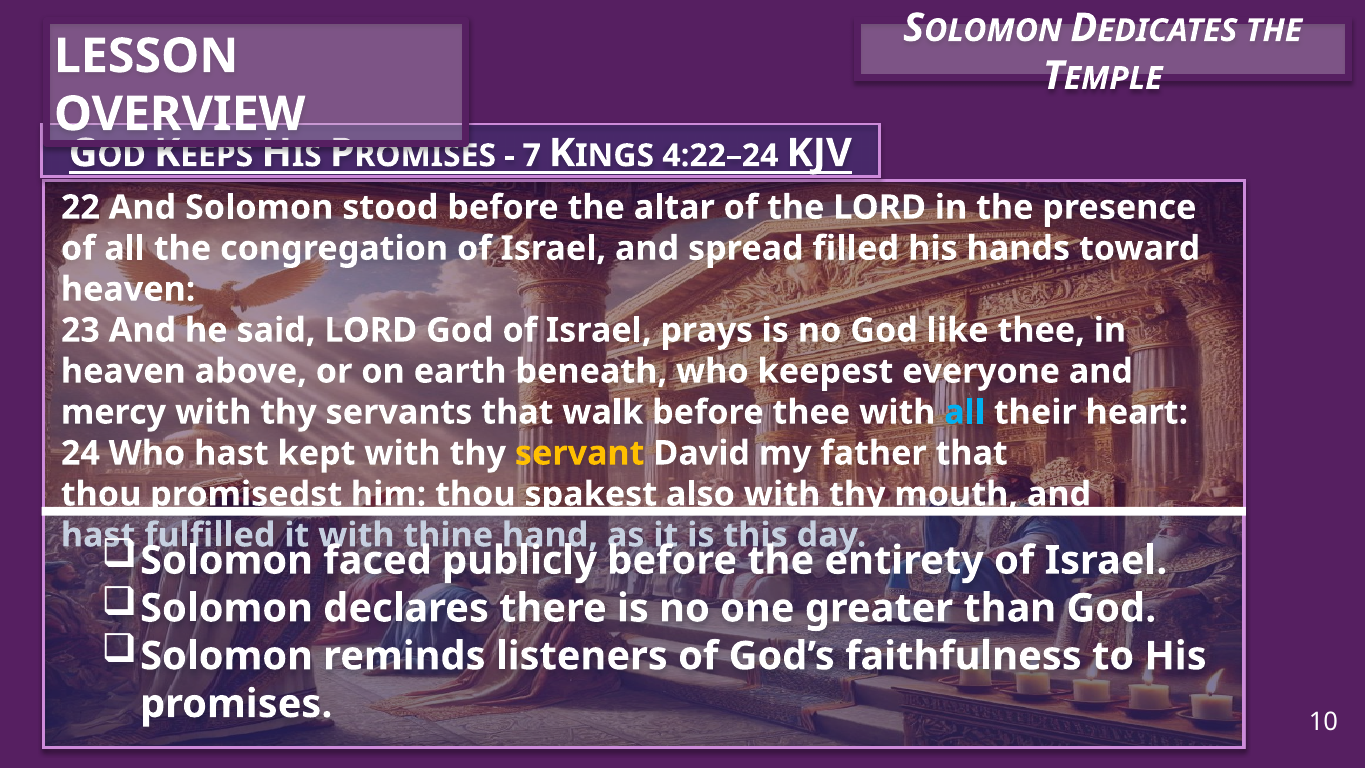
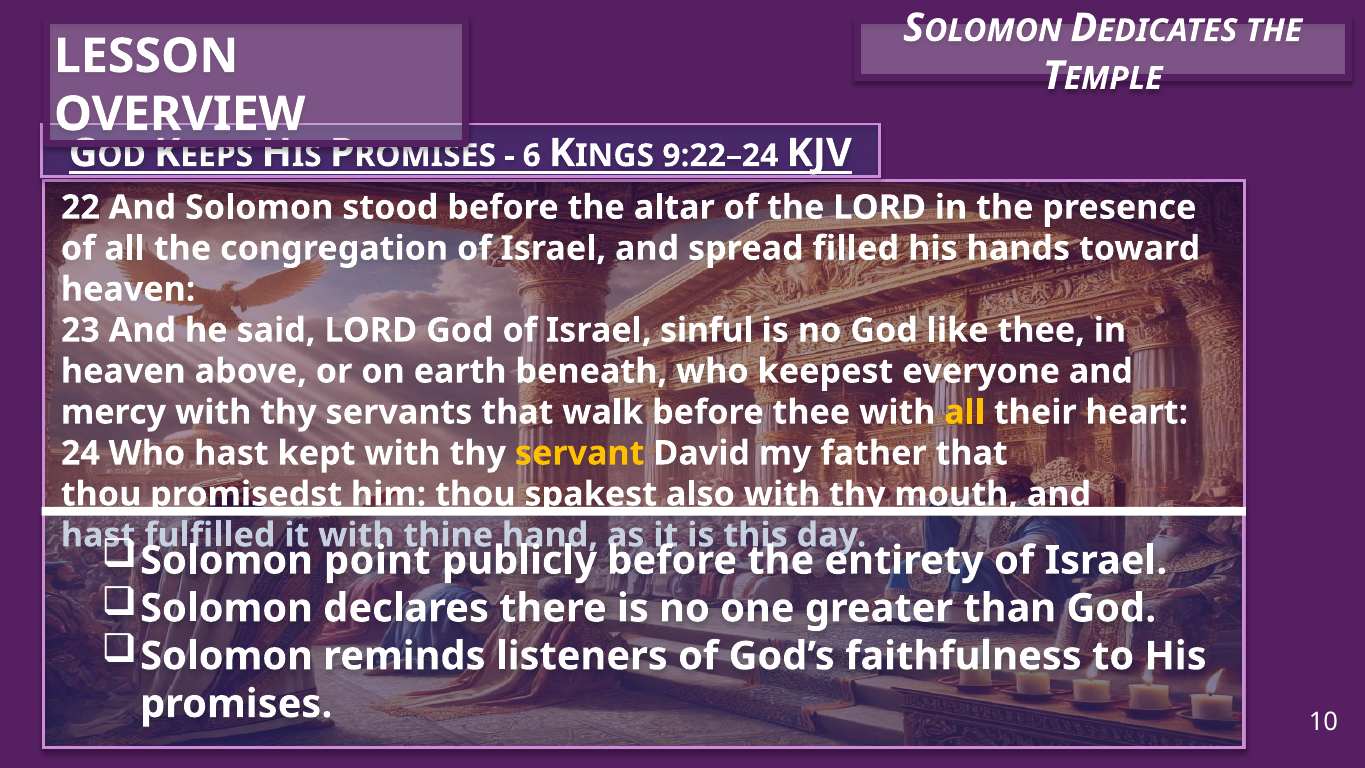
7: 7 -> 6
4:22–24: 4:22–24 -> 9:22–24
prays: prays -> sinful
all at (965, 412) colour: light blue -> yellow
faced: faced -> point
